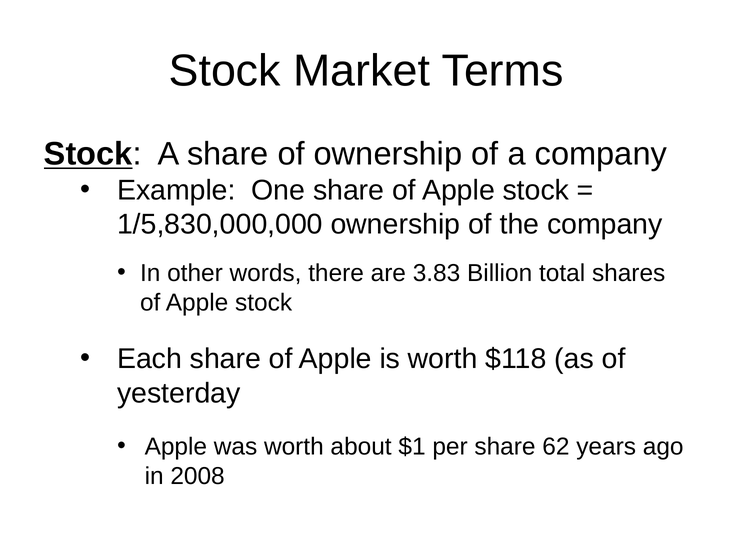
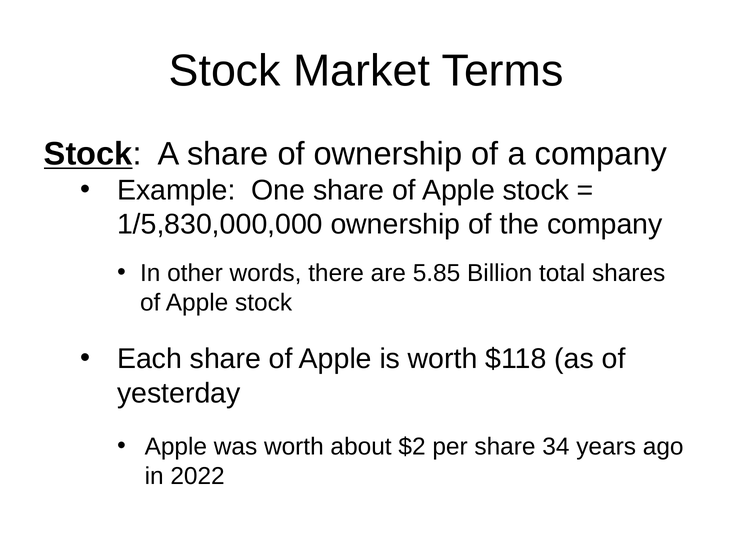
3.83: 3.83 -> 5.85
$1: $1 -> $2
62: 62 -> 34
2008: 2008 -> 2022
